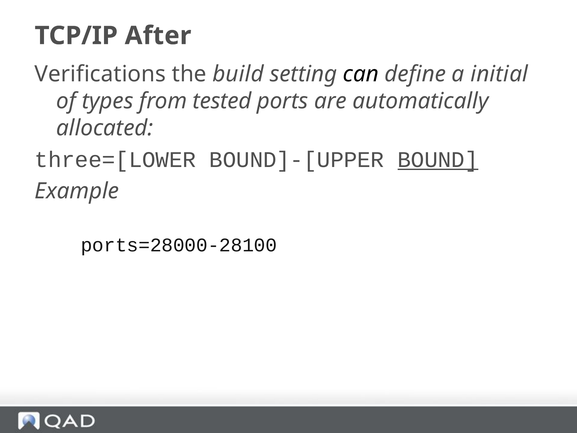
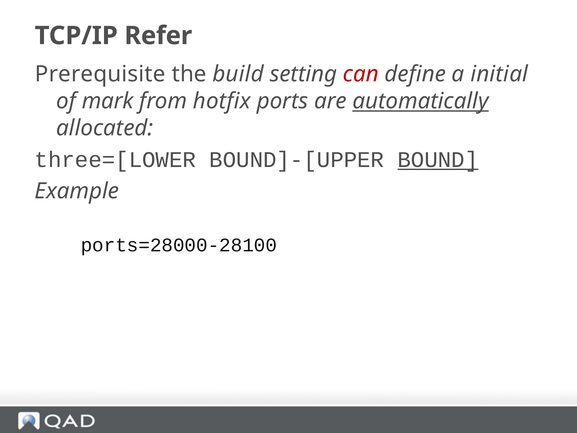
After: After -> Refer
Verifications: Verifications -> Prerequisite
can colour: black -> red
types: types -> mark
tested: tested -> hotfix
automatically underline: none -> present
